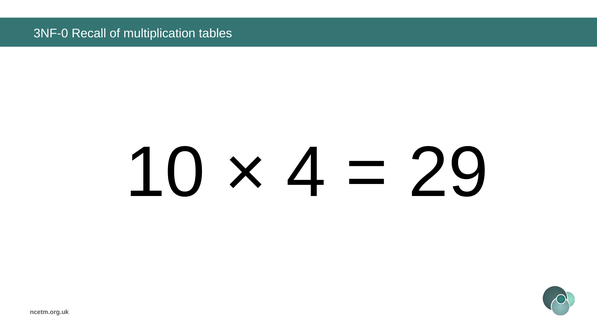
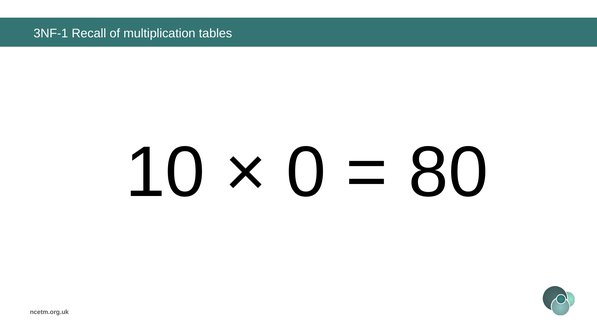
3NF-0: 3NF-0 -> 3NF-1
4: 4 -> 0
29: 29 -> 80
